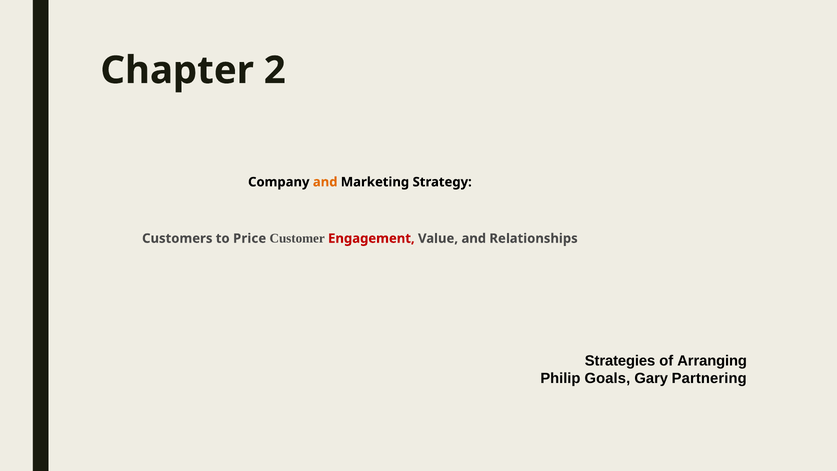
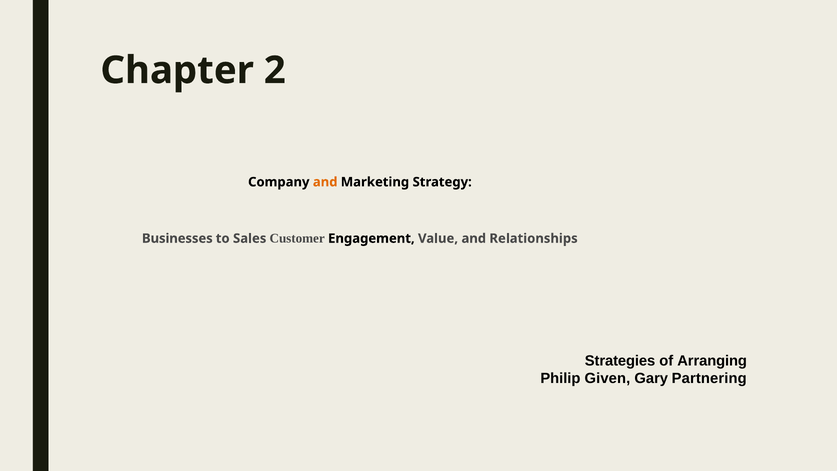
Customers: Customers -> Businesses
Price: Price -> Sales
Engagement colour: red -> black
Goals: Goals -> Given
